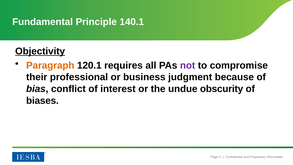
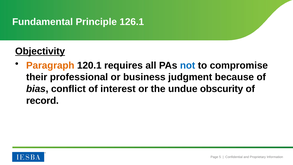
140.1: 140.1 -> 126.1
not colour: purple -> blue
biases: biases -> record
